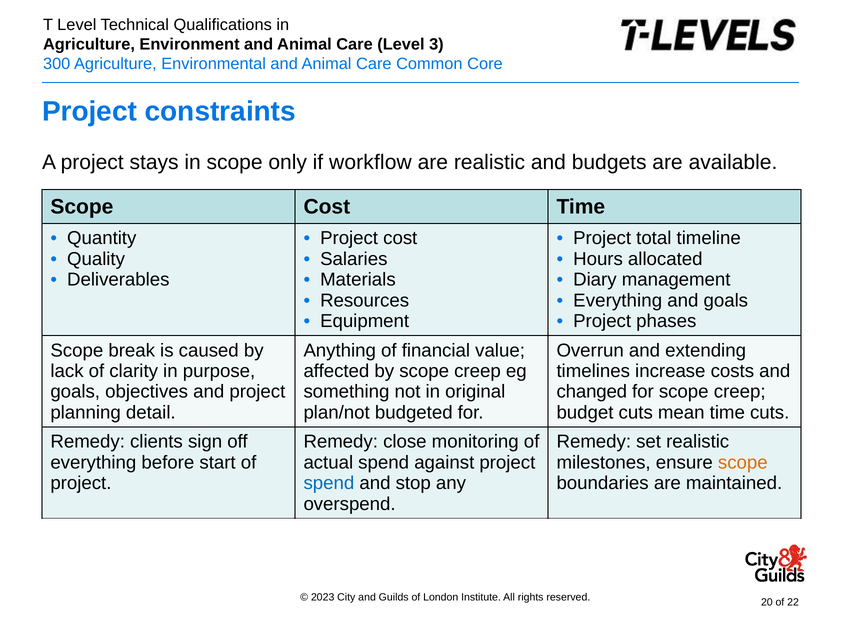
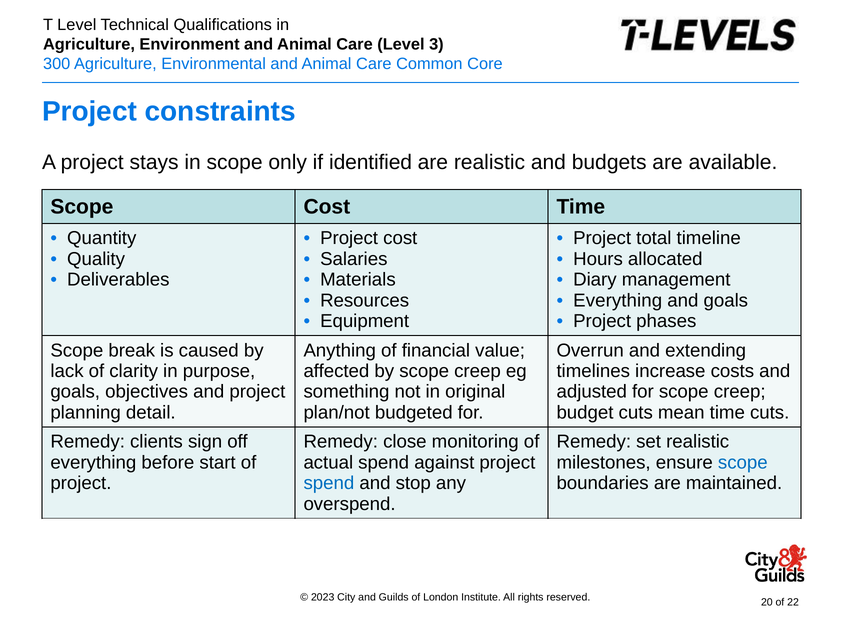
workflow: workflow -> identified
changed: changed -> adjusted
scope at (743, 463) colour: orange -> blue
